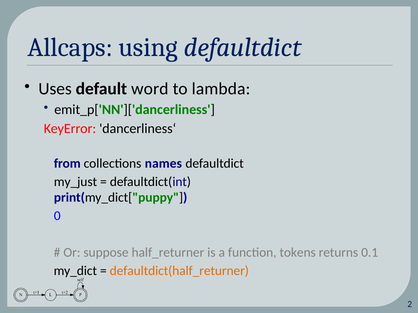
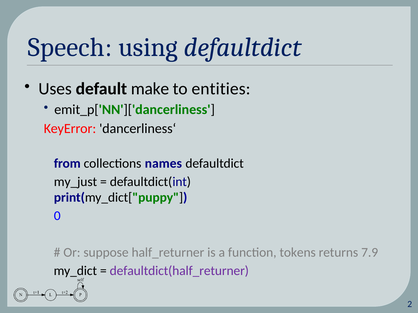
Allcaps: Allcaps -> Speech
word: word -> make
lambda: lambda -> entities
0.1: 0.1 -> 7.9
defaultdict(half_returner colour: orange -> purple
